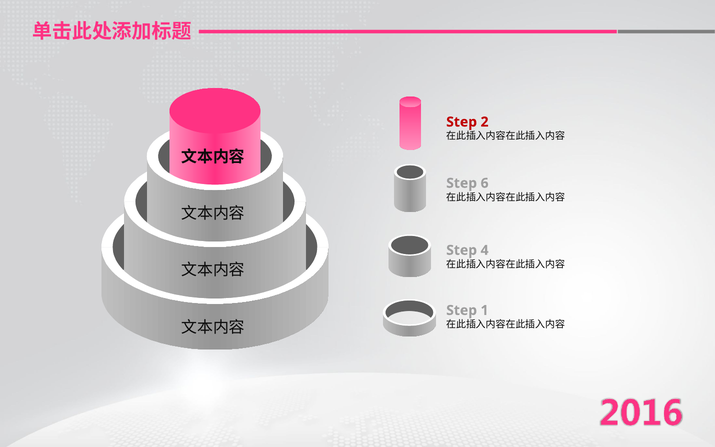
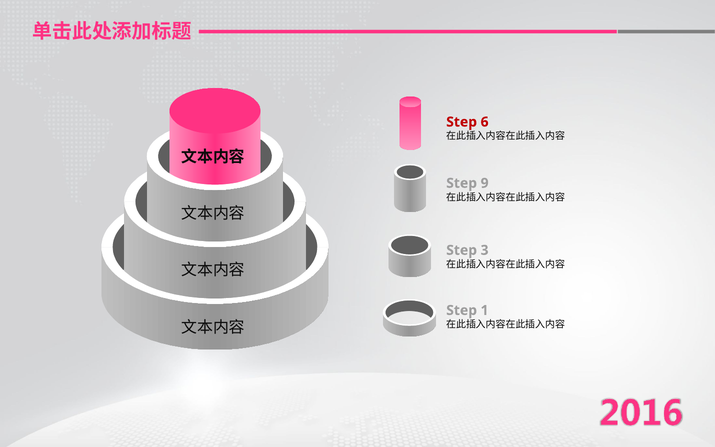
2: 2 -> 6
6: 6 -> 9
4: 4 -> 3
